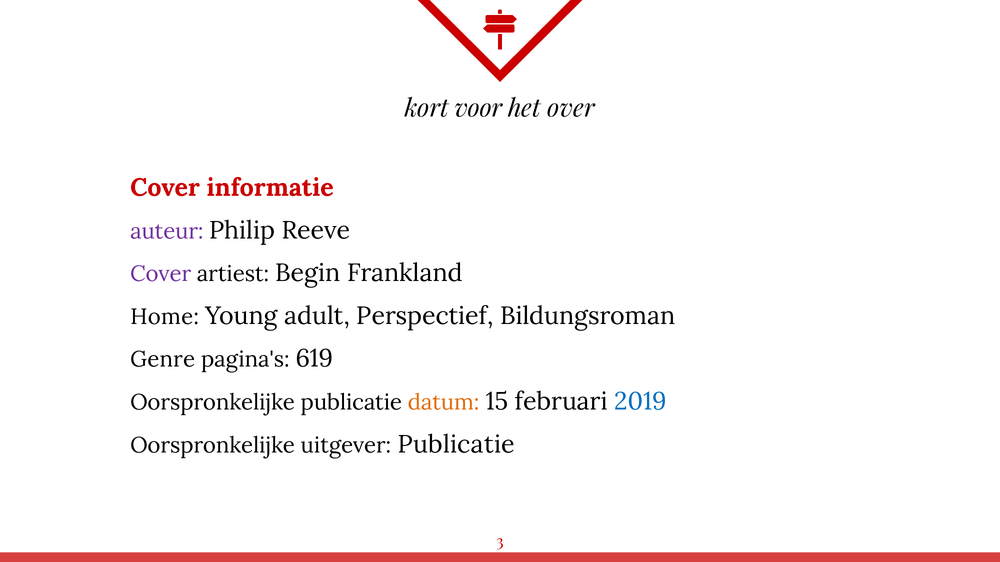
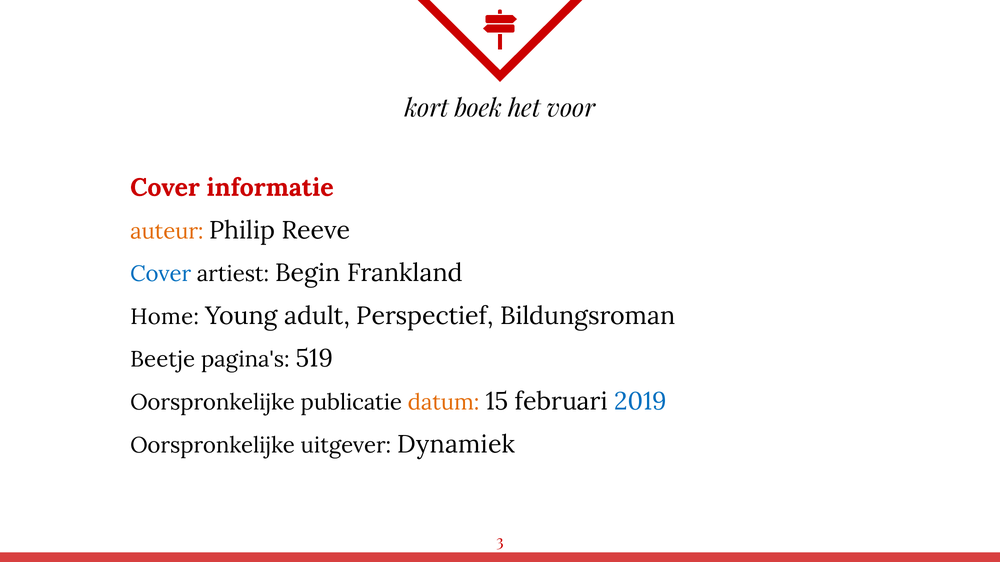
voor: voor -> boek
over: over -> voor
auteur colour: purple -> orange
Cover at (161, 274) colour: purple -> blue
Genre: Genre -> Beetje
619: 619 -> 519
uitgever Publicatie: Publicatie -> Dynamiek
